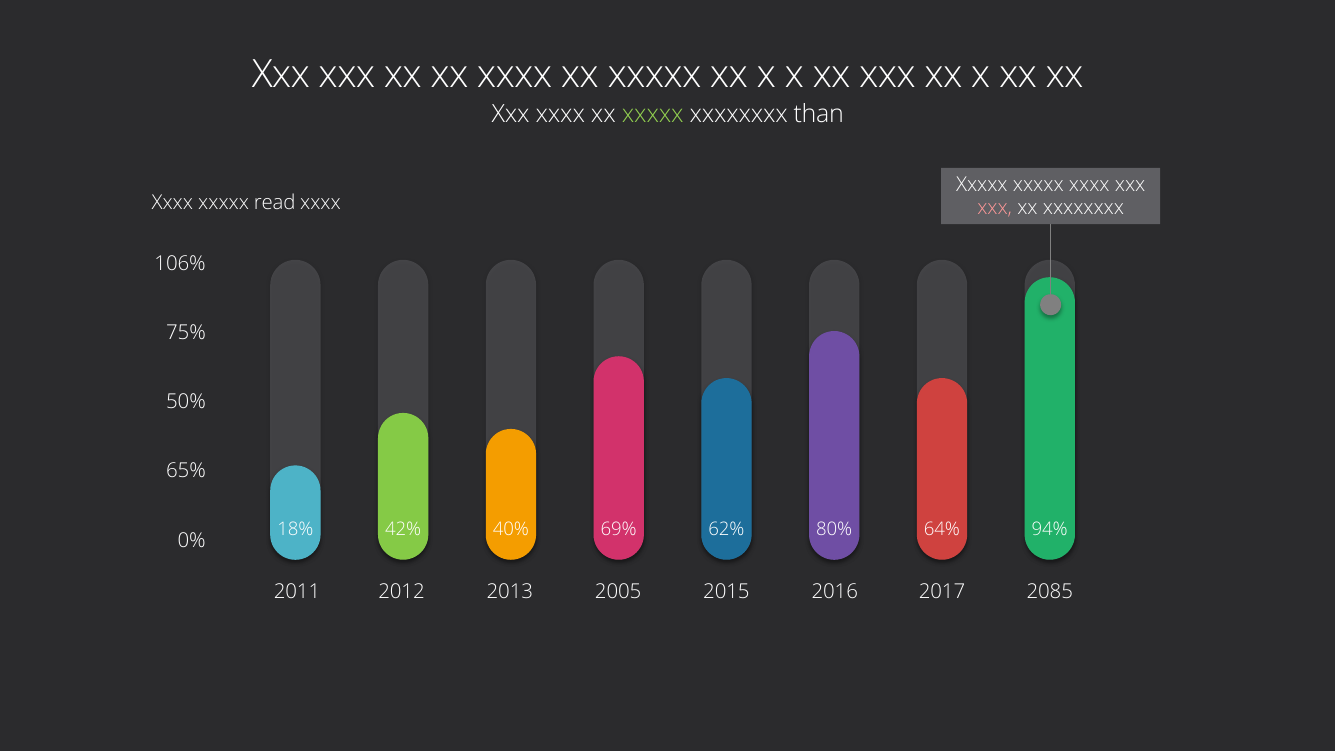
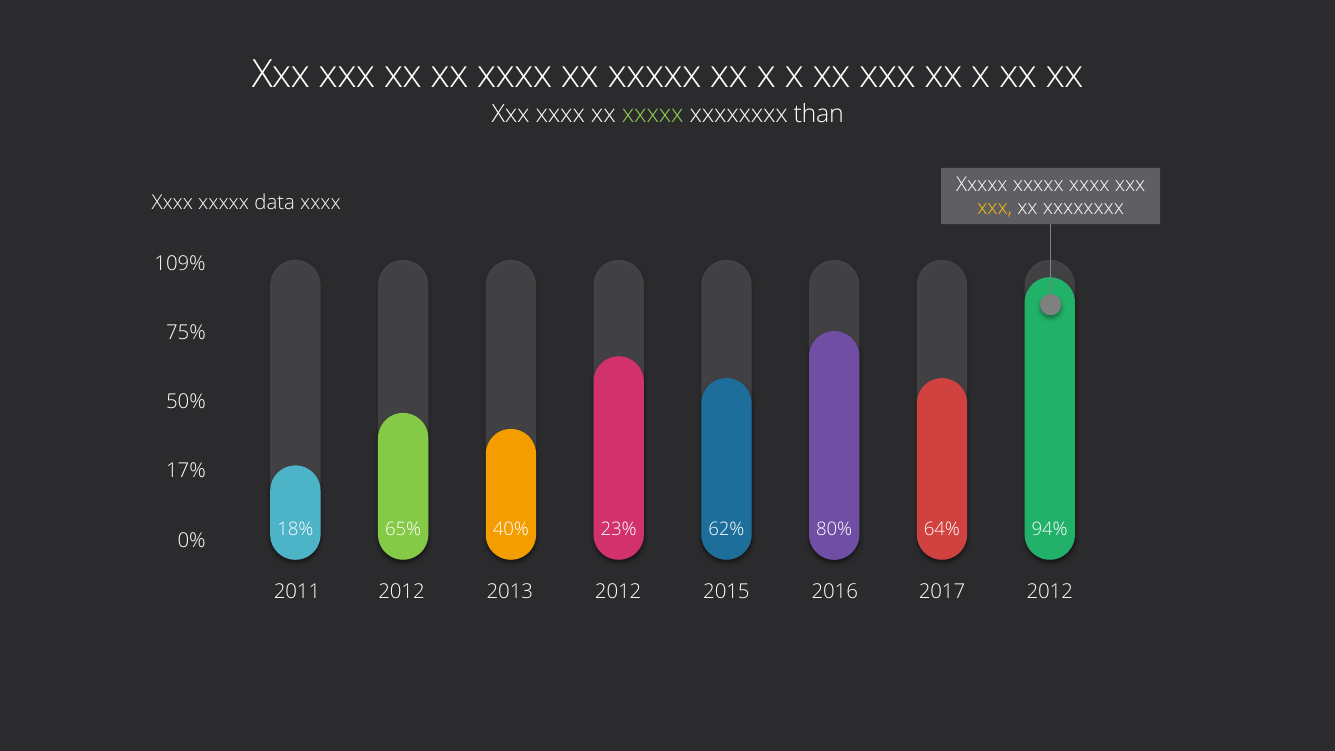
read: read -> data
xxx at (995, 208) colour: pink -> yellow
106%: 106% -> 109%
65%: 65% -> 17%
42%: 42% -> 65%
69%: 69% -> 23%
2005 at (618, 592): 2005 -> 2012
2085 at (1050, 592): 2085 -> 2012
